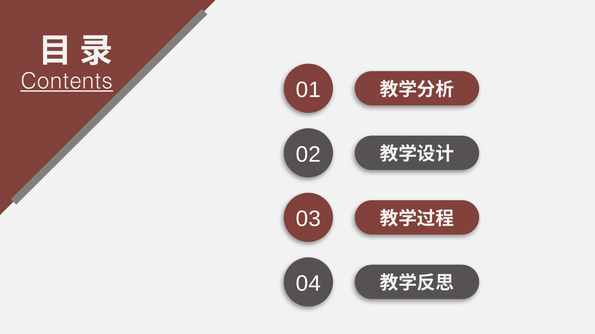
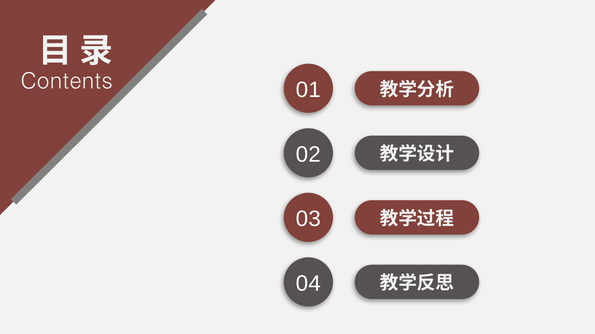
Contents underline: present -> none
